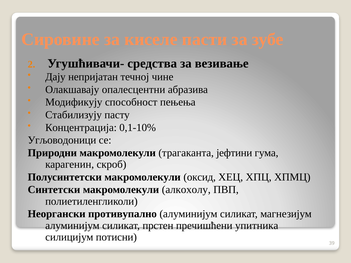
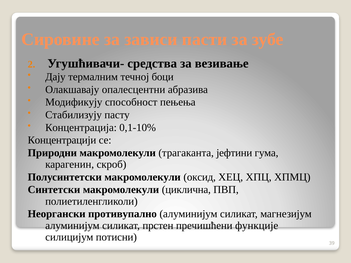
киселе: киселе -> зависи
непријатан: непријатан -> термалним
чине: чине -> боци
Угљоводоници: Угљоводоници -> Концентрацији
алкохолу: алкохолу -> циклична
упитника: упитника -> функције
